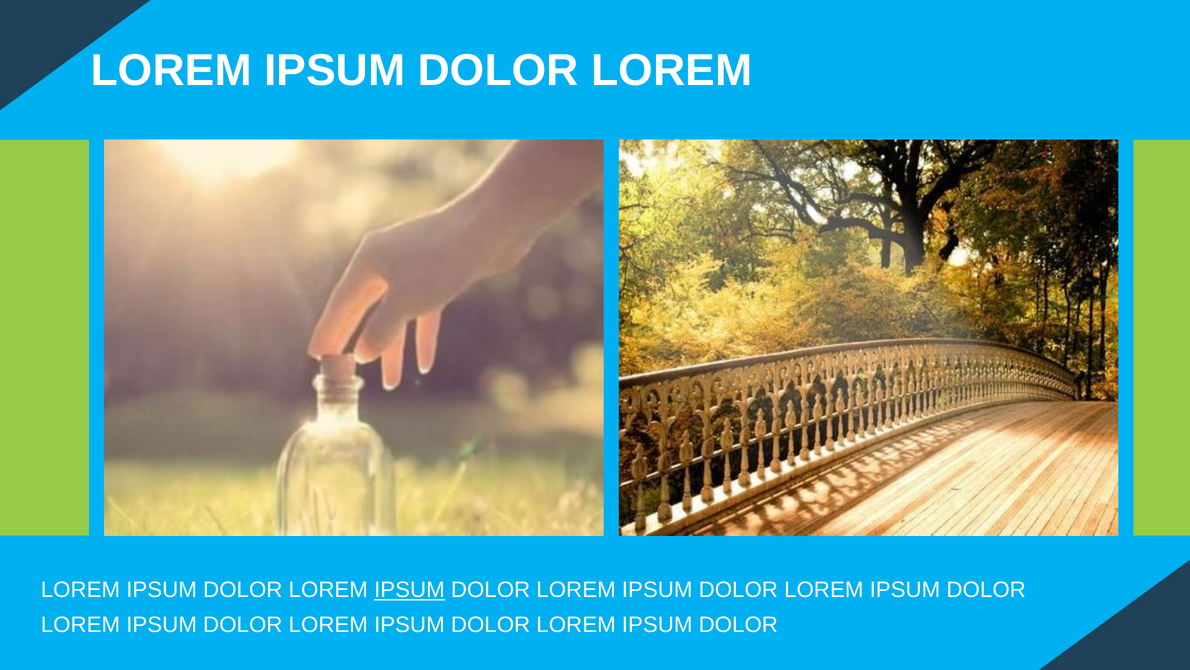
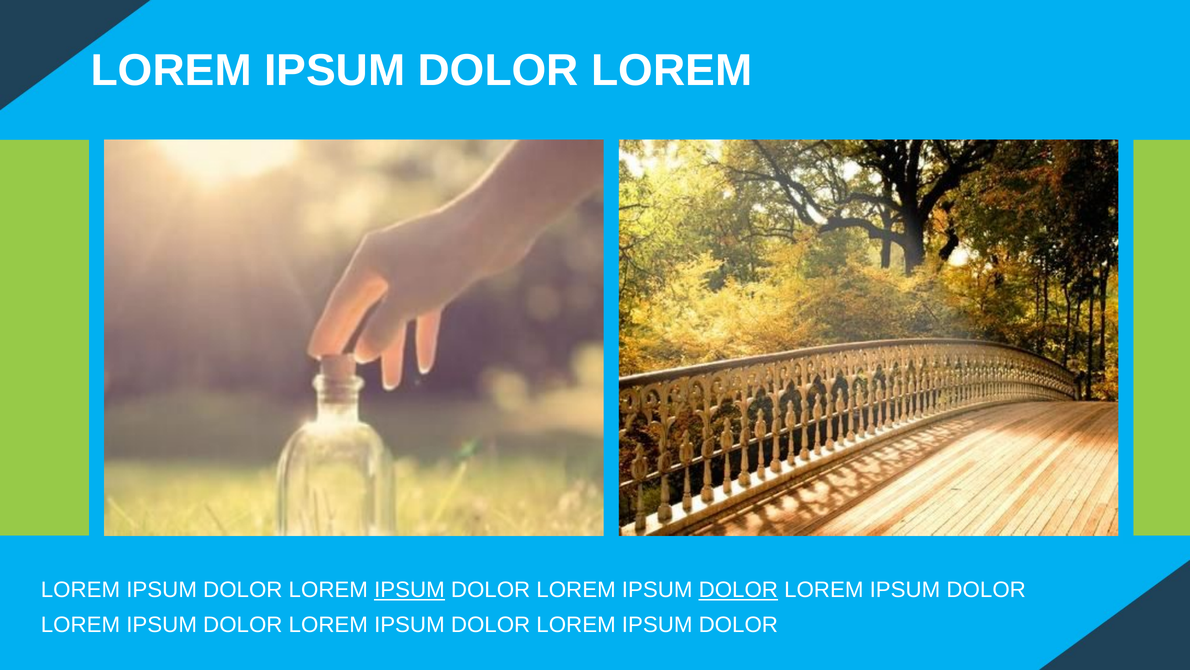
DOLOR at (738, 590) underline: none -> present
